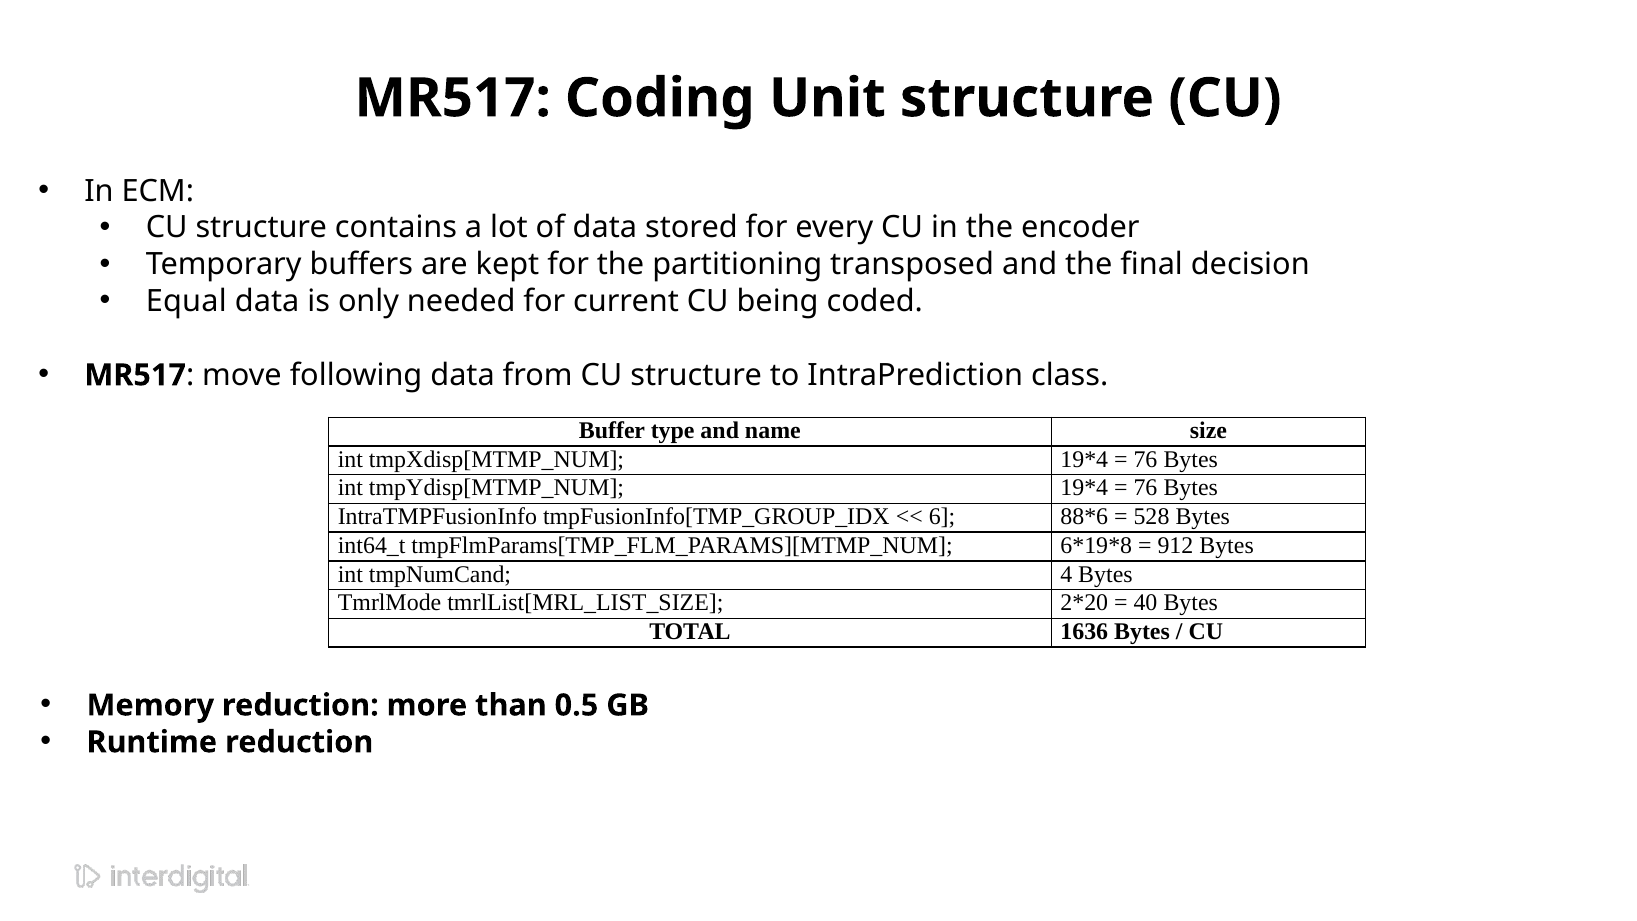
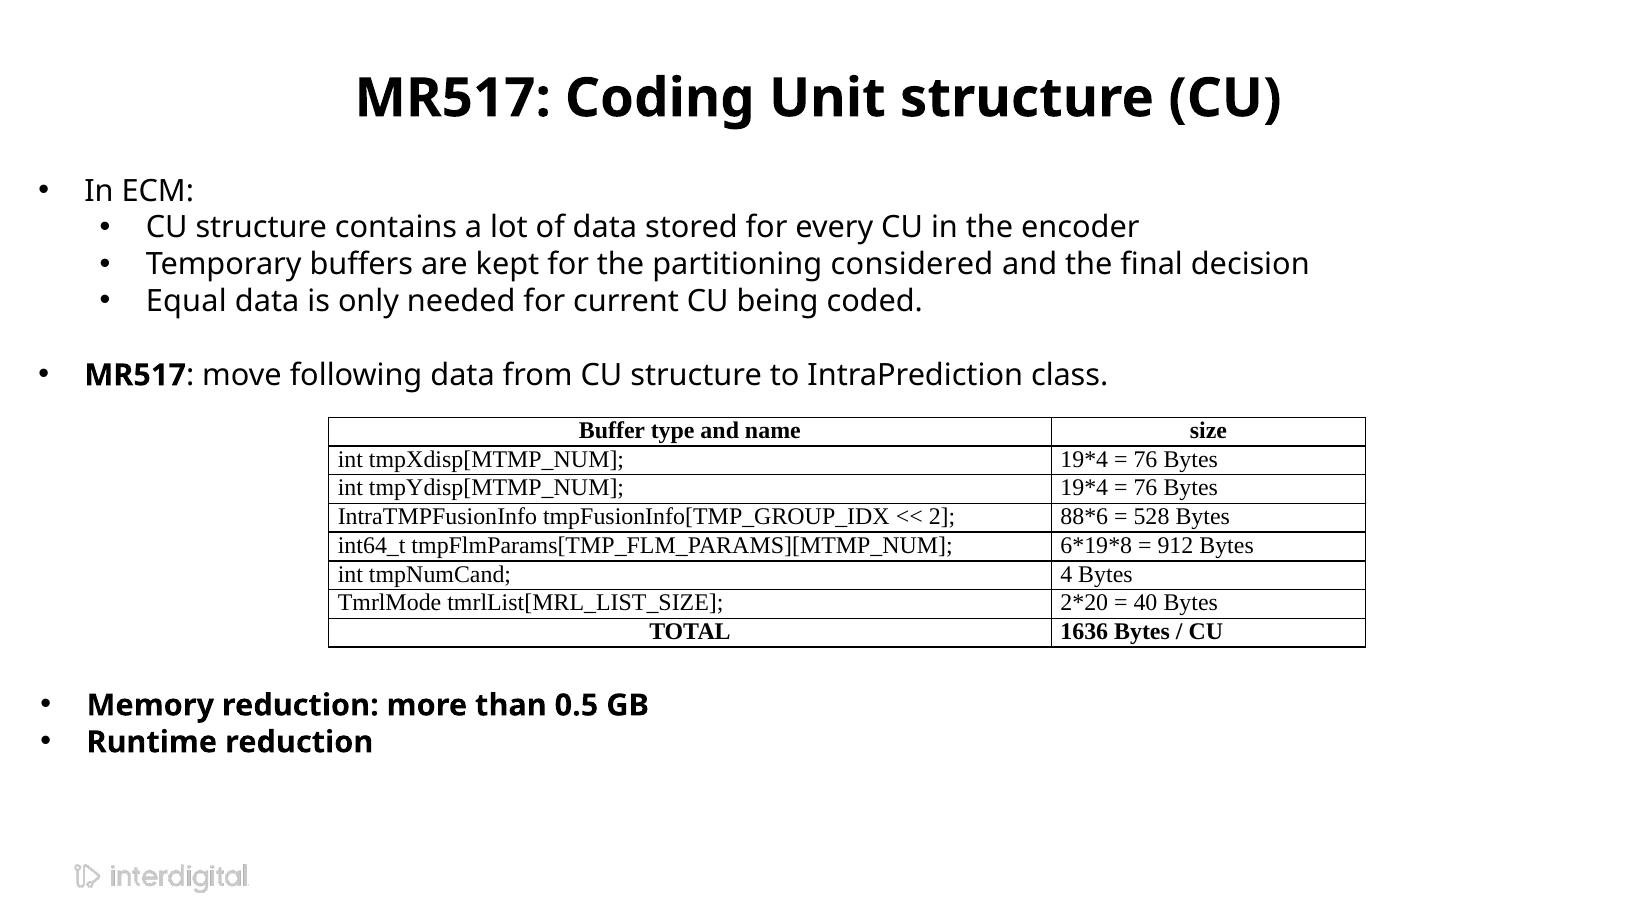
transposed: transposed -> considered
6: 6 -> 2
